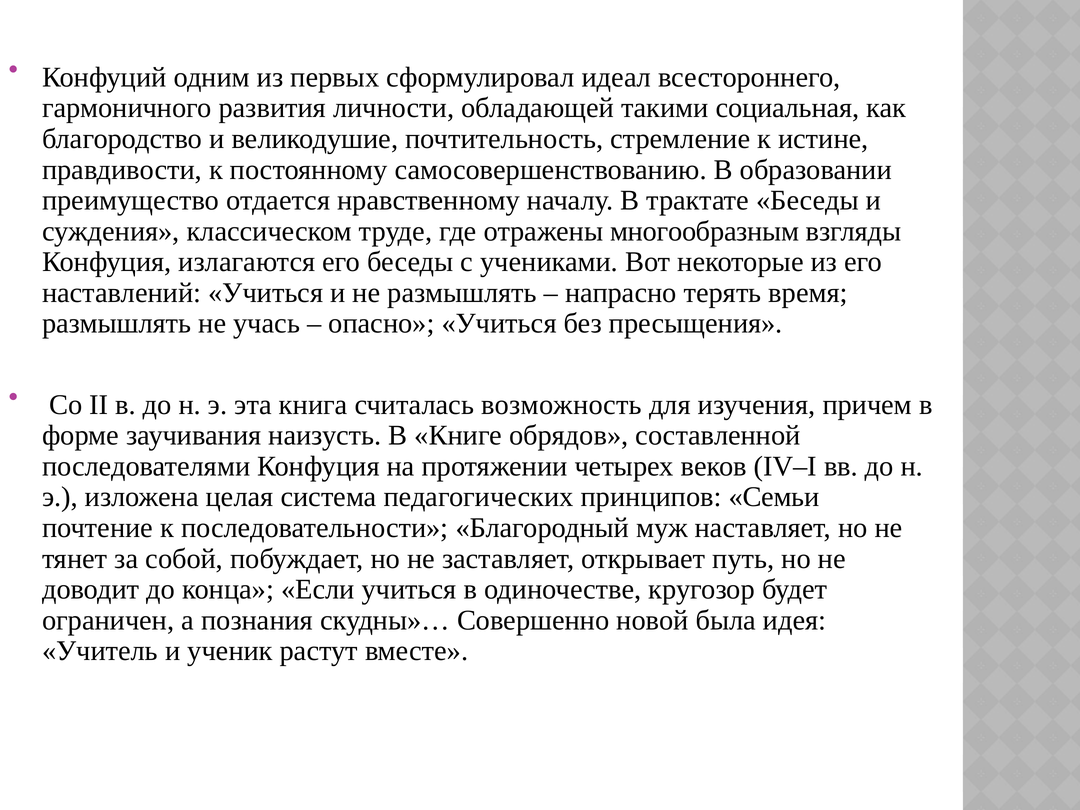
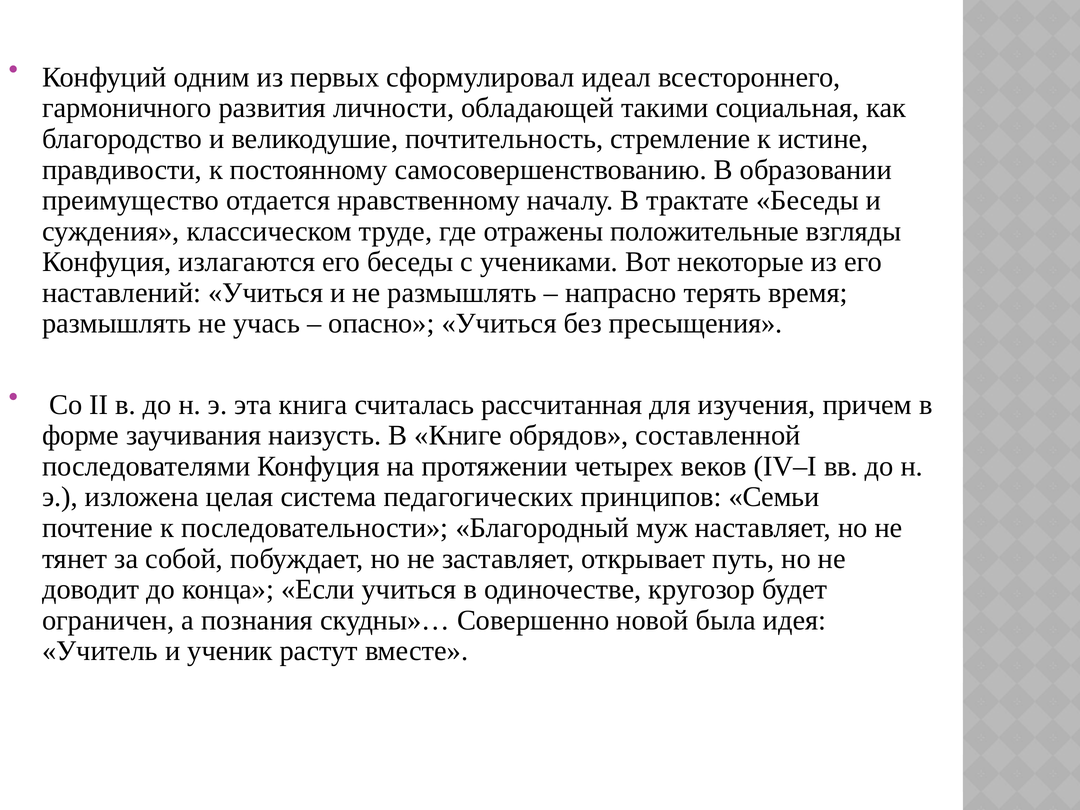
многообразным: многообразным -> положительные
возможность: возможность -> рассчитанная
